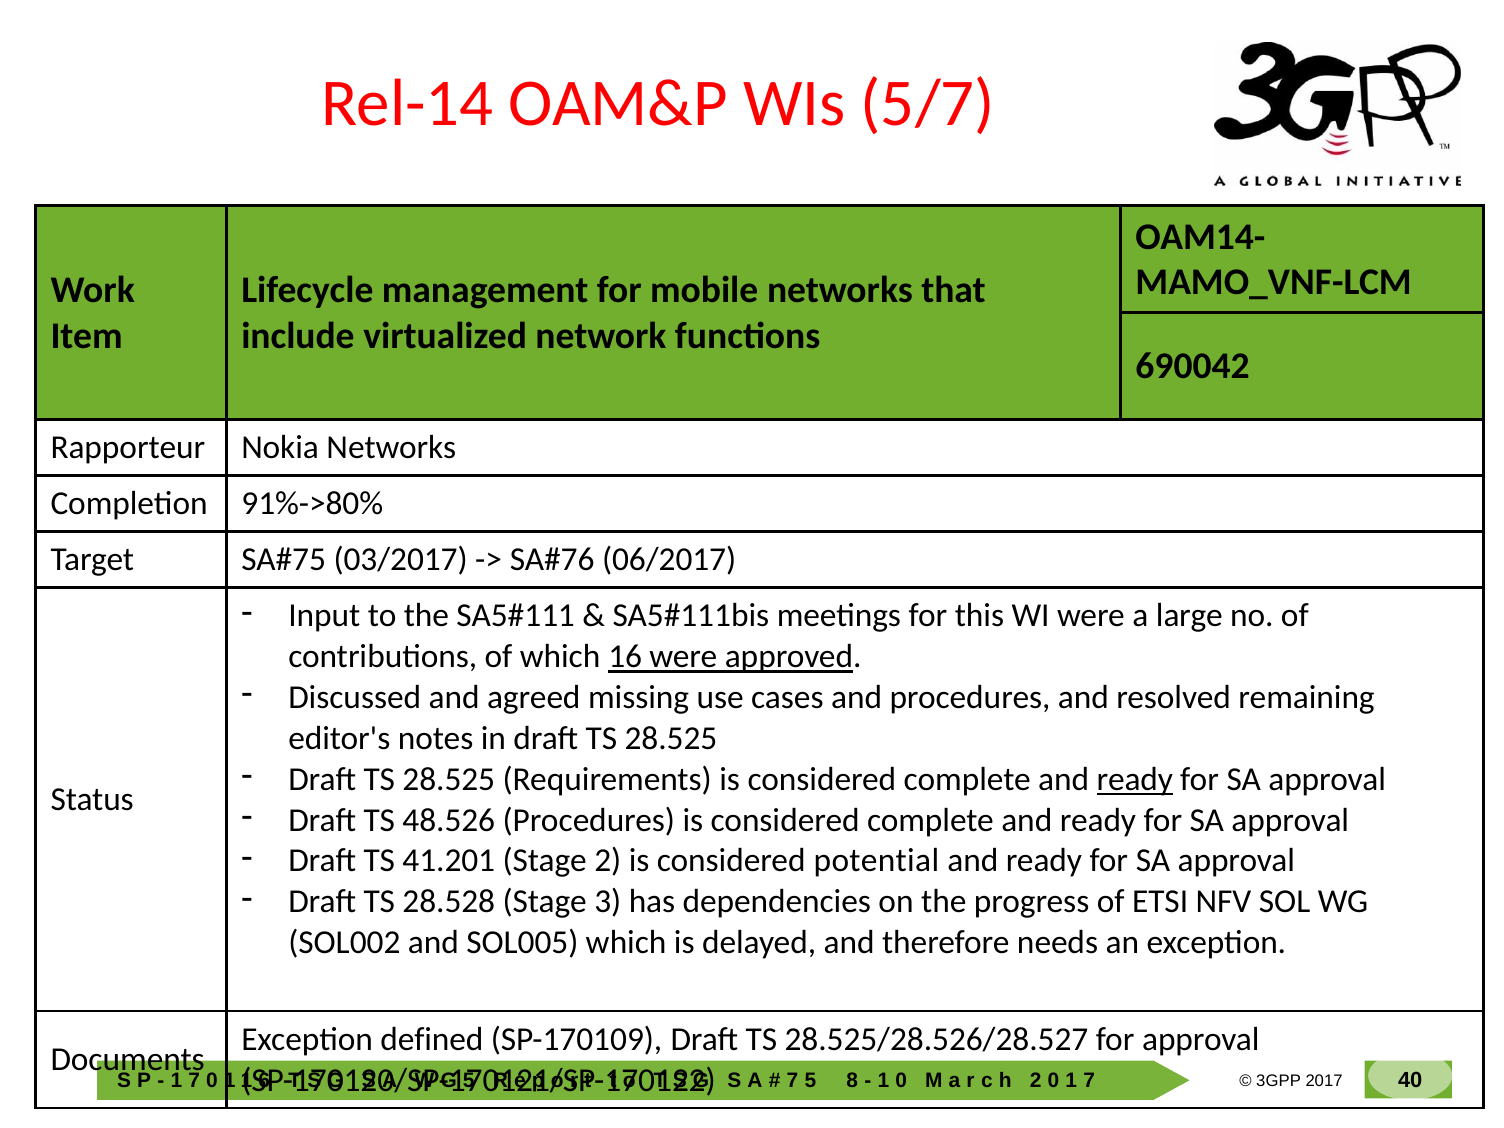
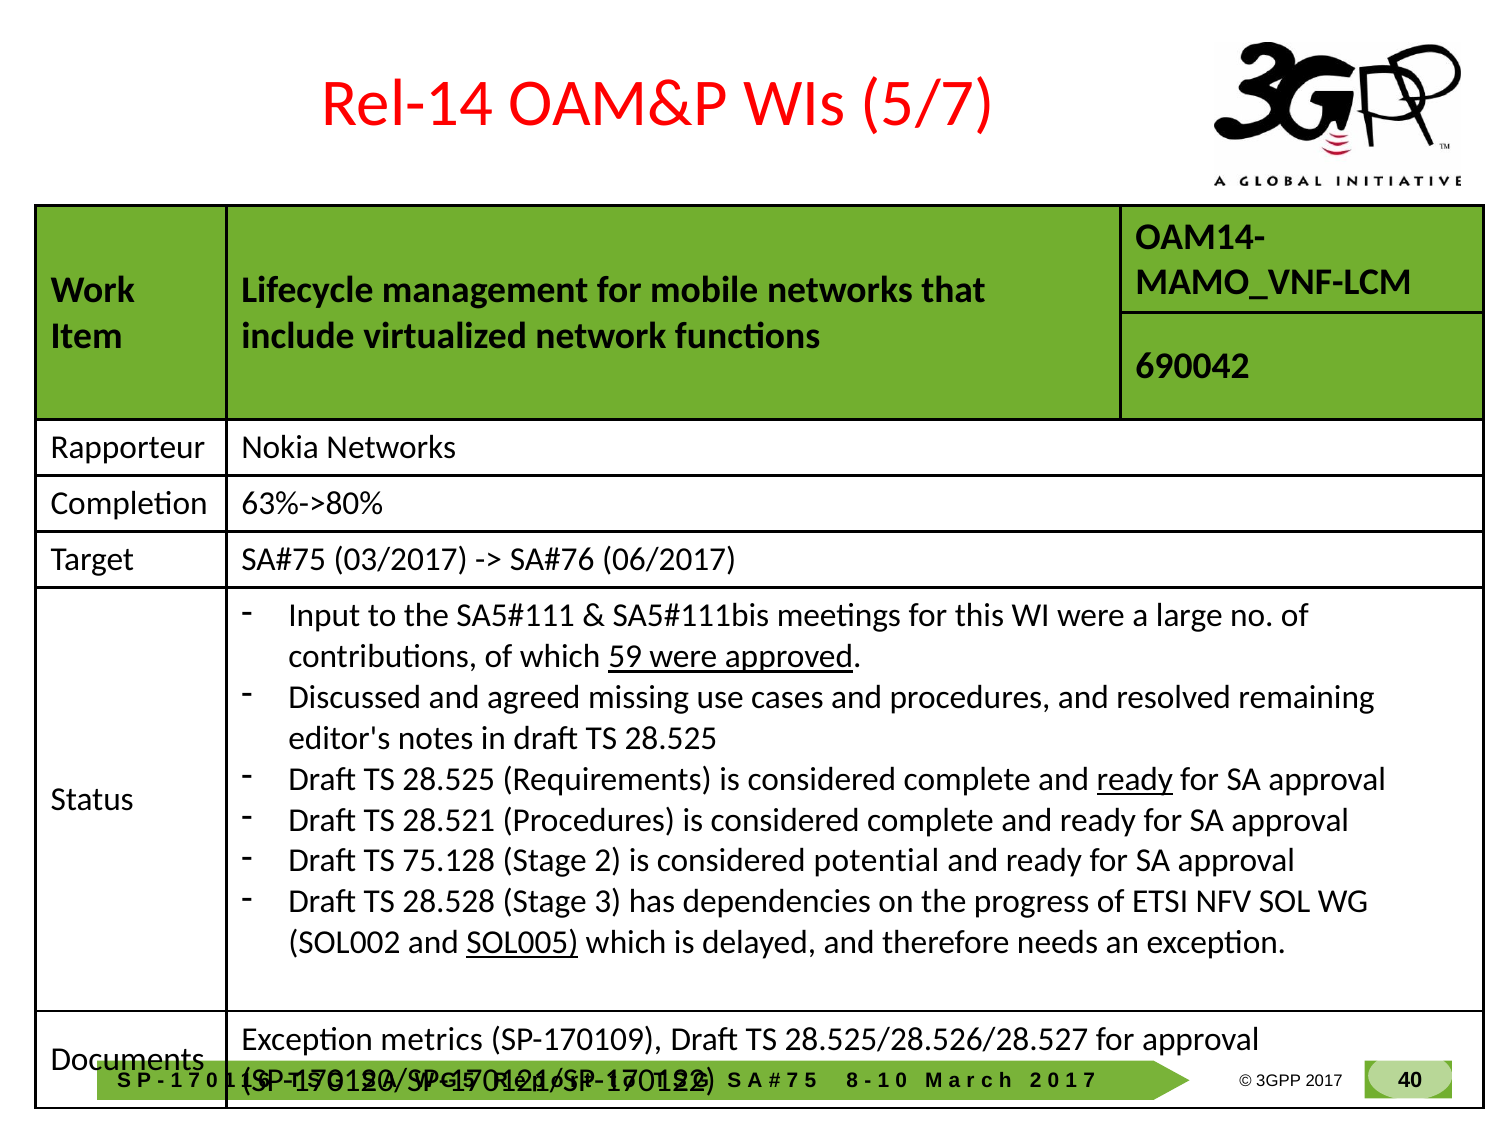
91%->80%: 91%->80% -> 63%->80%
16: 16 -> 59
48.526: 48.526 -> 28.521
41.201: 41.201 -> 75.128
SOL005 underline: none -> present
defined: defined -> metrics
